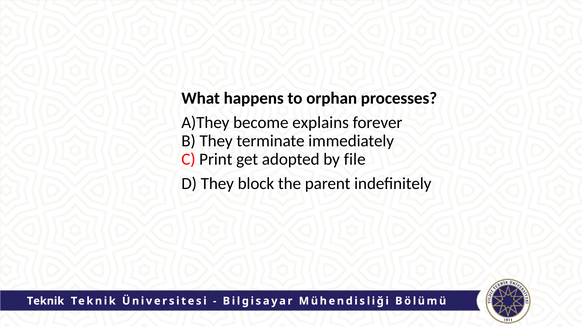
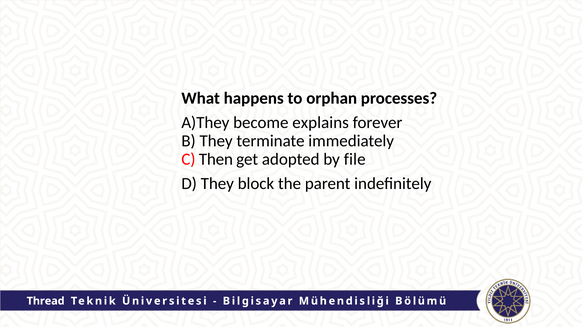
Print: Print -> Then
Teknik at (46, 301): Teknik -> Thread
